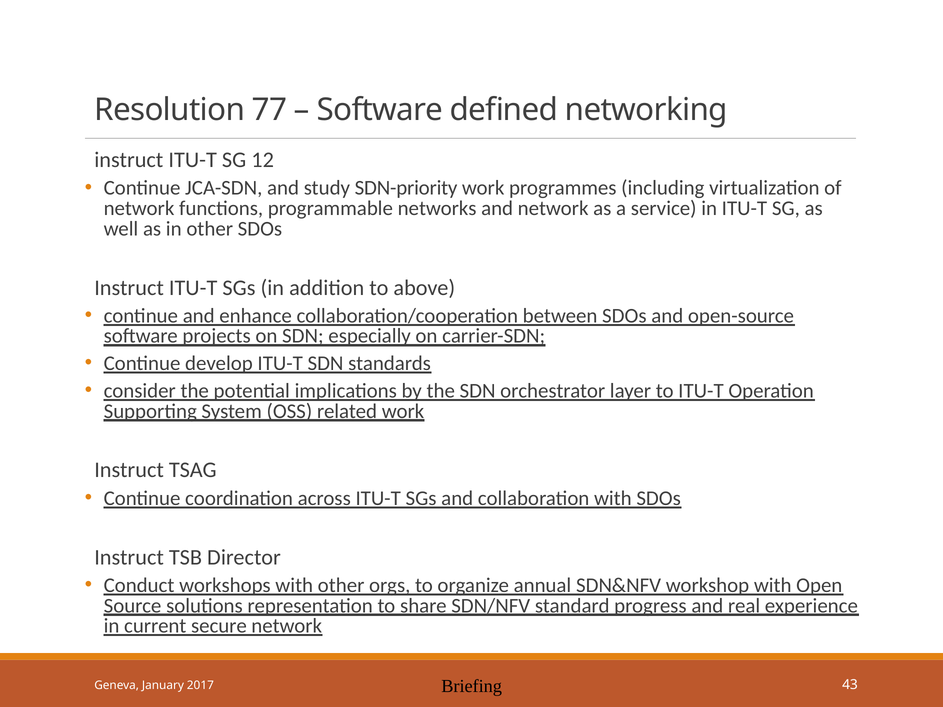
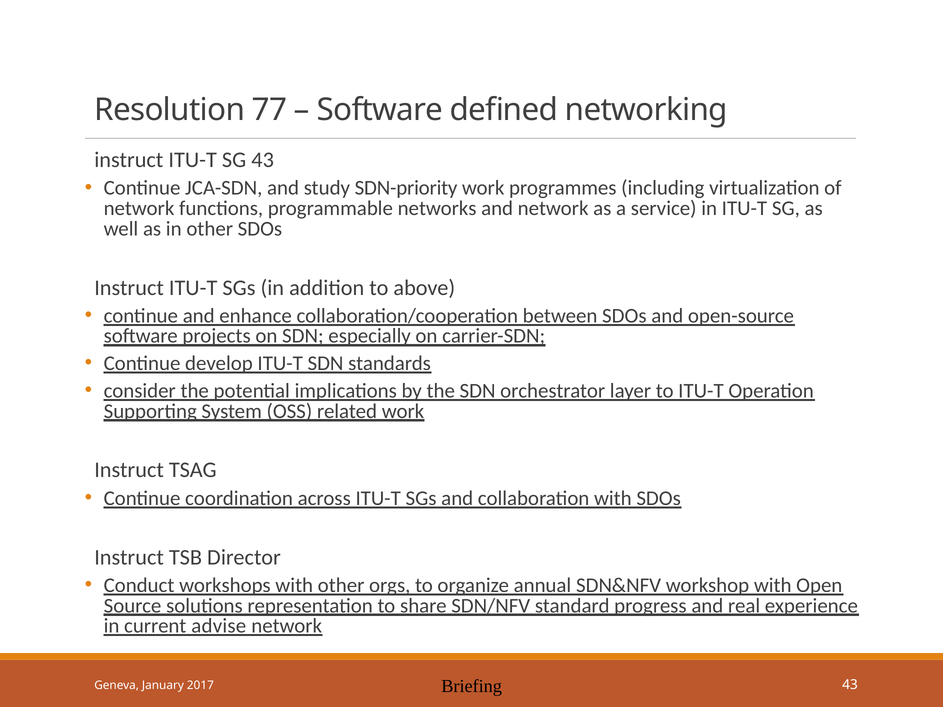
SG 12: 12 -> 43
secure: secure -> advise
